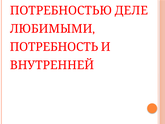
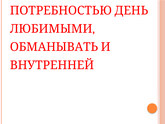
ДЕЛЕ: ДЕЛЕ -> ДЕНЬ
ПОТРЕБНОСТЬ: ПОТРЕБНОСТЬ -> ОБМАНЫВАТЬ
